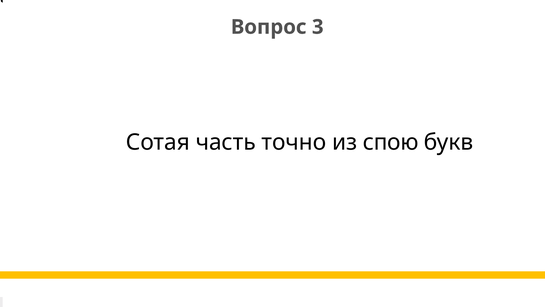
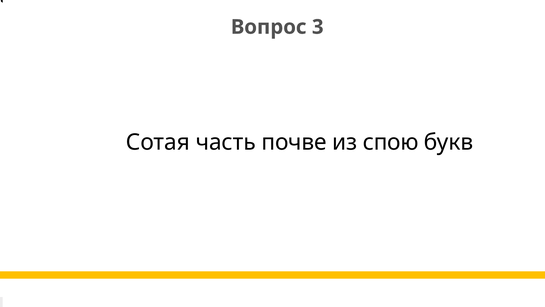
точно: точно -> почве
